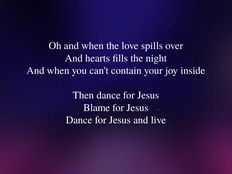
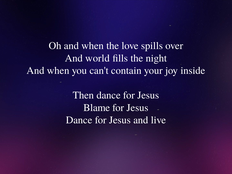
hearts: hearts -> world
